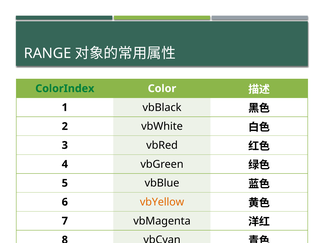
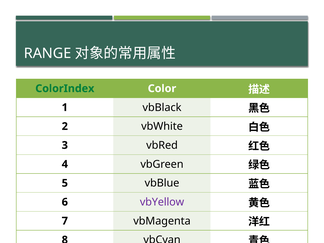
vbYellow colour: orange -> purple
